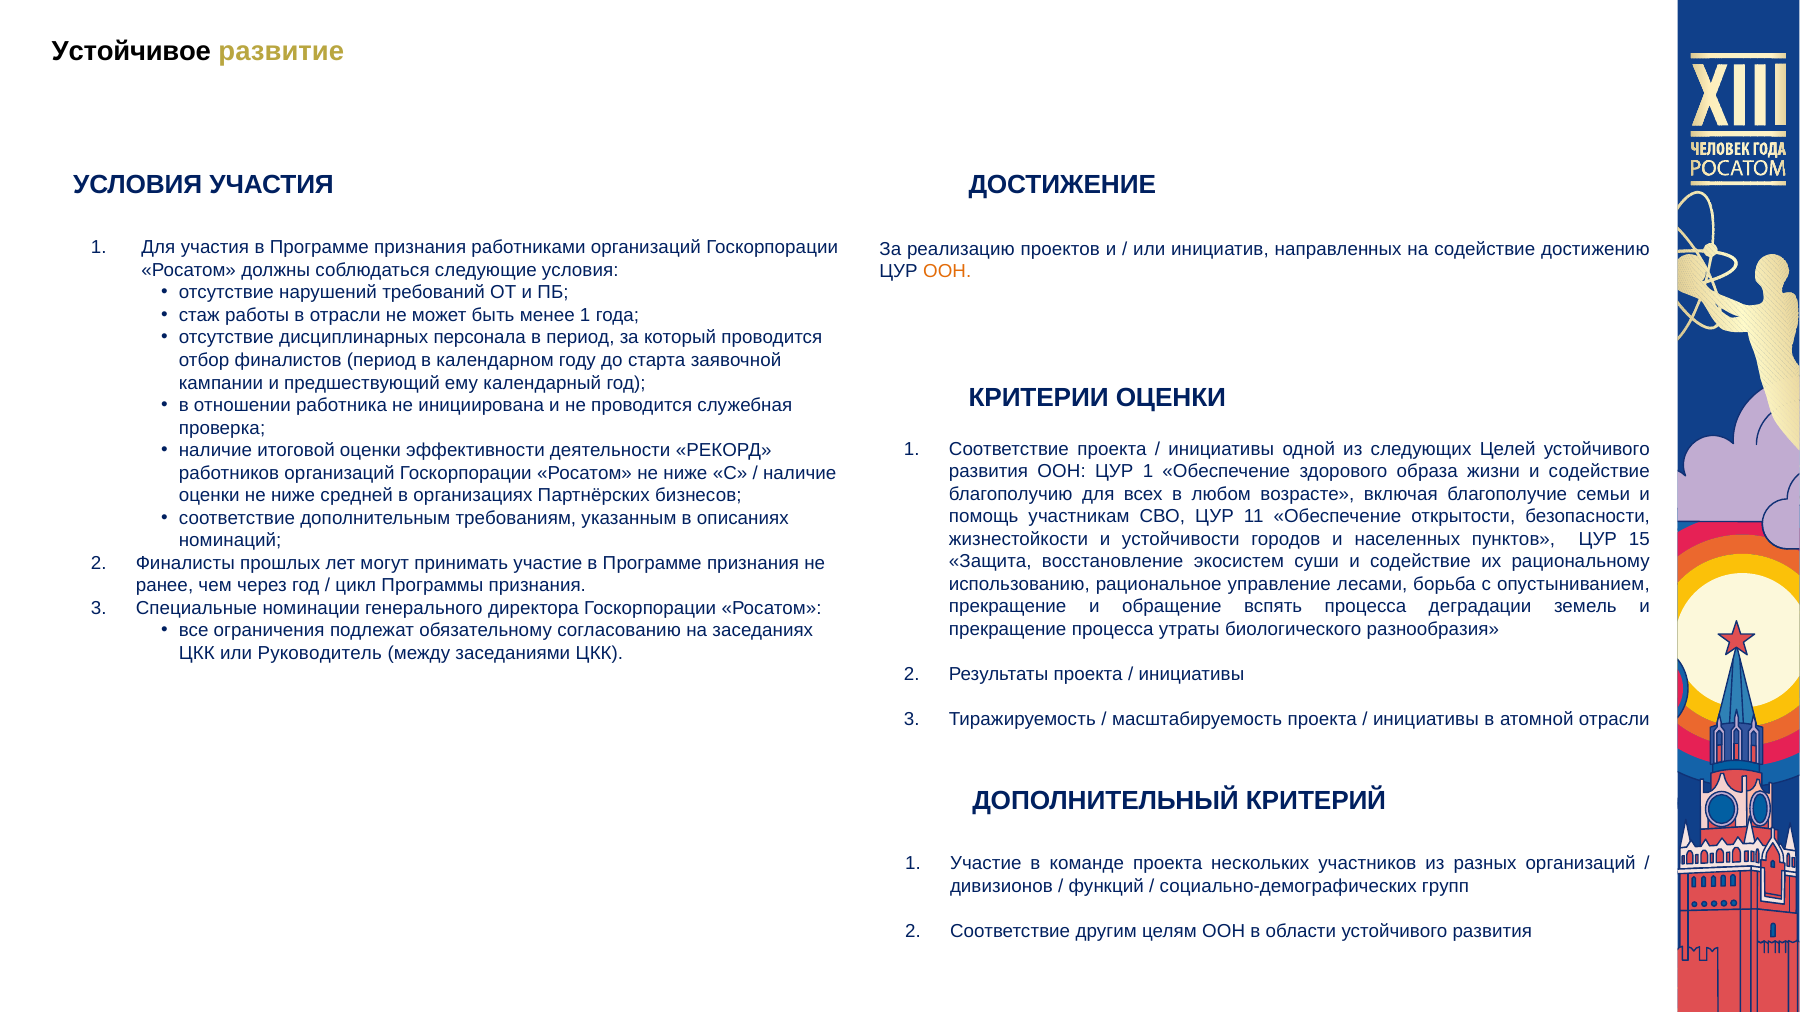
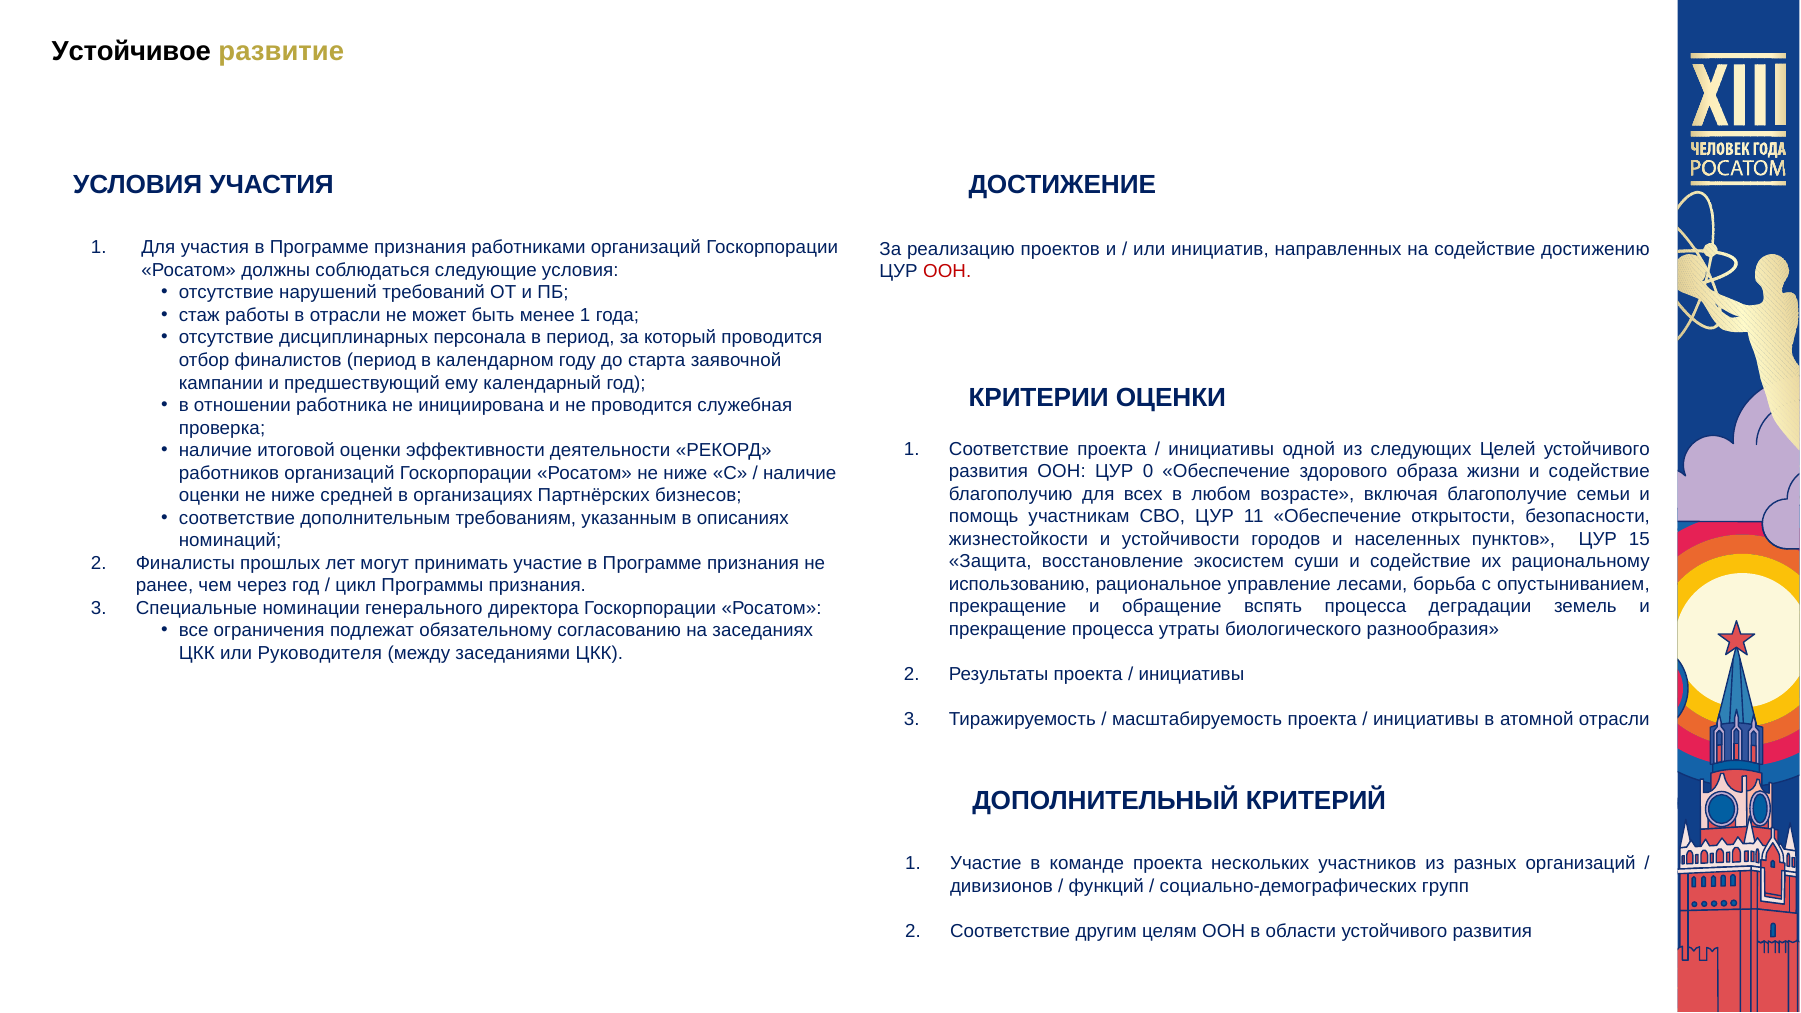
ООН at (947, 272) colour: orange -> red
ЦУР 1: 1 -> 0
Руководитель: Руководитель -> Руководителя
